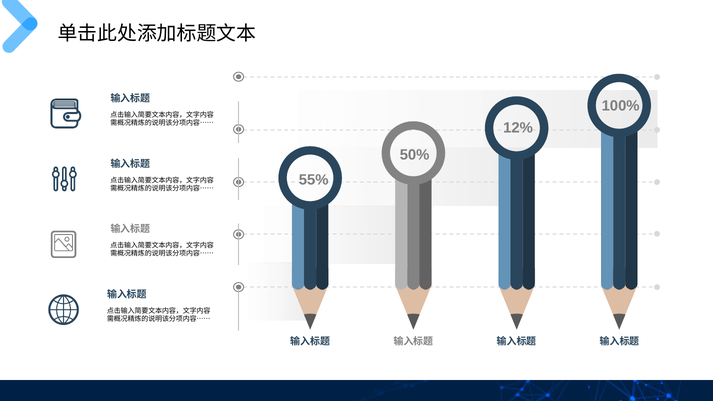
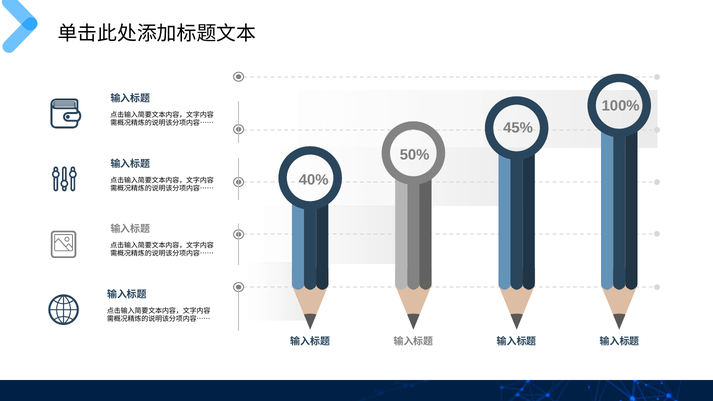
12%: 12% -> 45%
55%: 55% -> 40%
